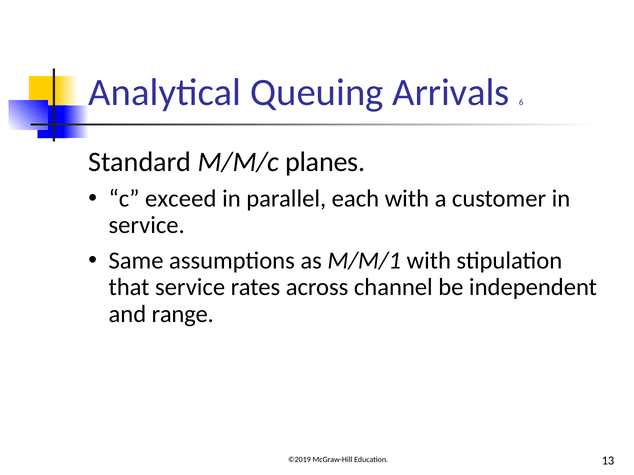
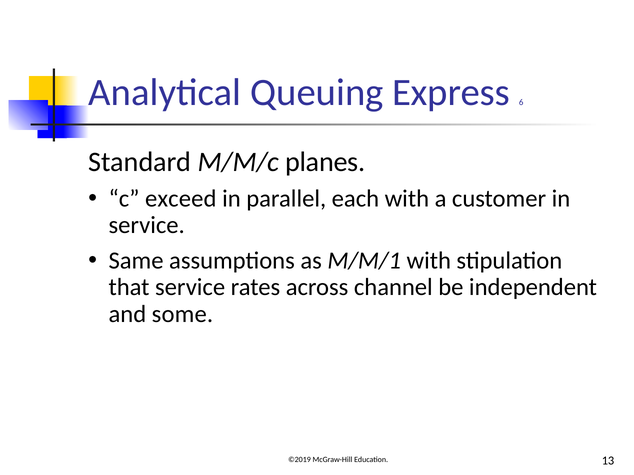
Arrivals: Arrivals -> Express
range: range -> some
